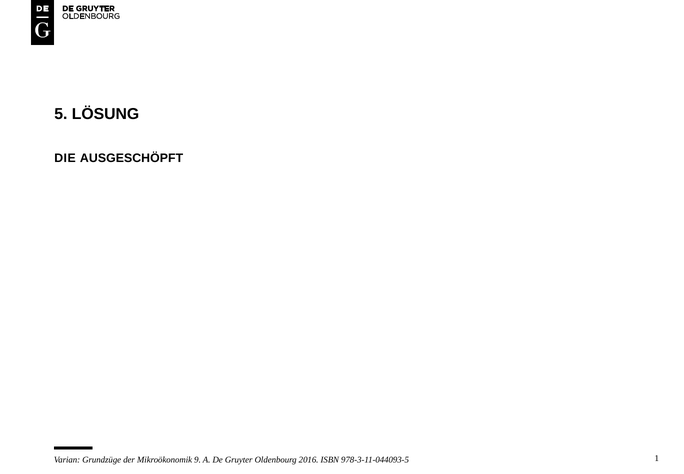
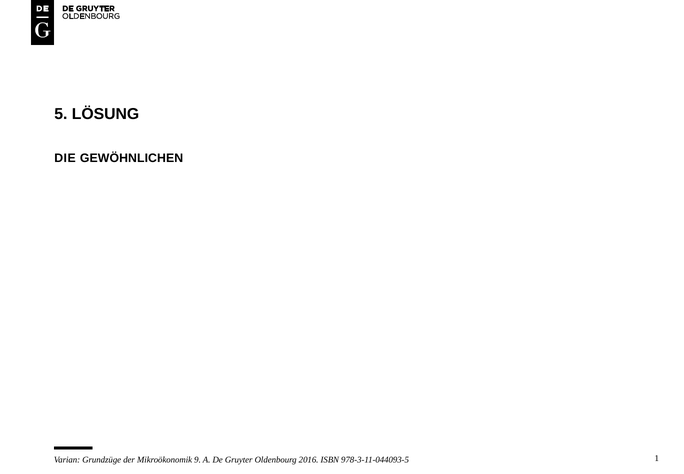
AUSGESCHÖPFT: AUSGESCHÖPFT -> GEWÖHNLICHEN
